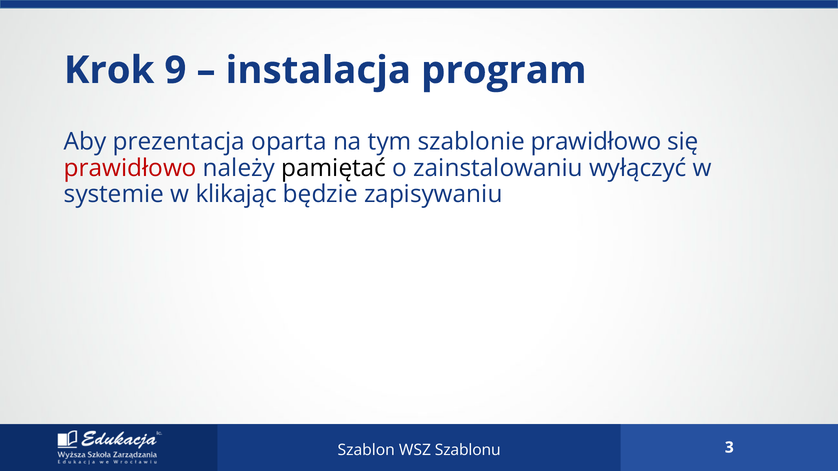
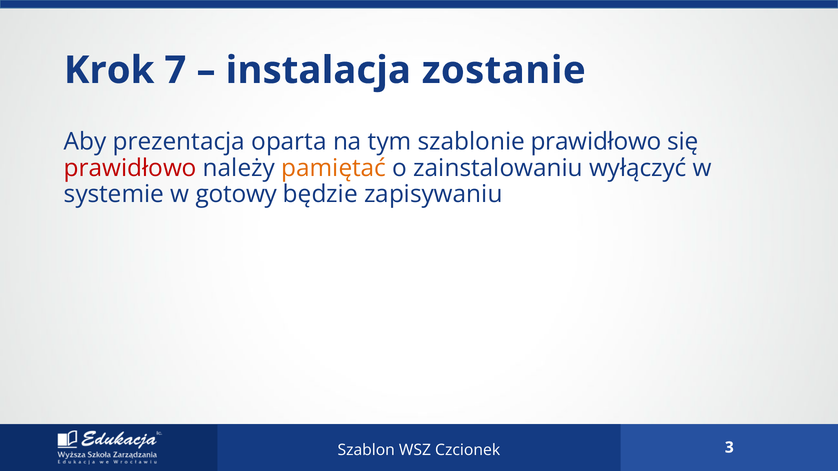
9: 9 -> 7
program: program -> zostanie
pamiętać colour: black -> orange
klikając: klikając -> gotowy
Szablonu: Szablonu -> Czcionek
